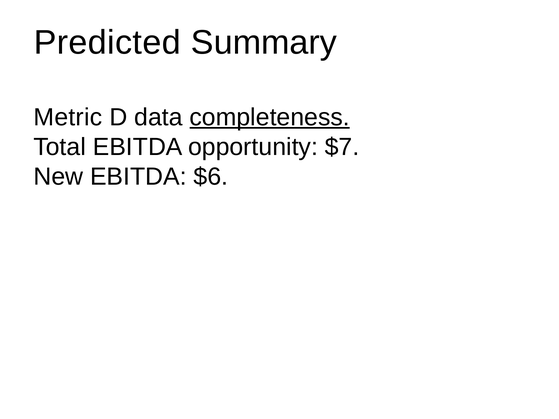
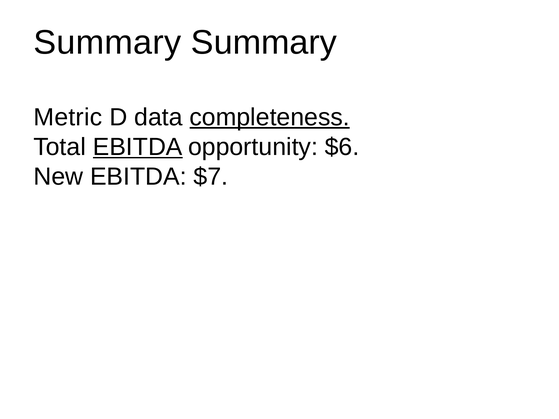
Predicted at (107, 42): Predicted -> Summary
EBITDA at (138, 147) underline: none -> present
$7: $7 -> $6
$6: $6 -> $7
